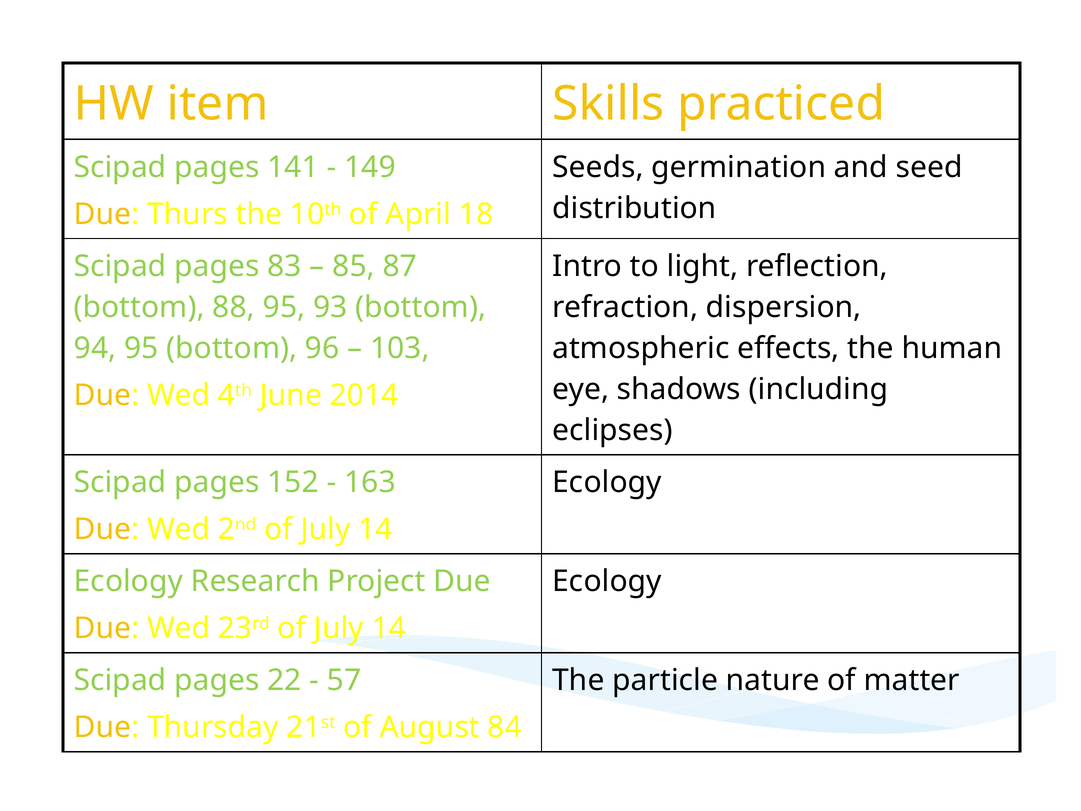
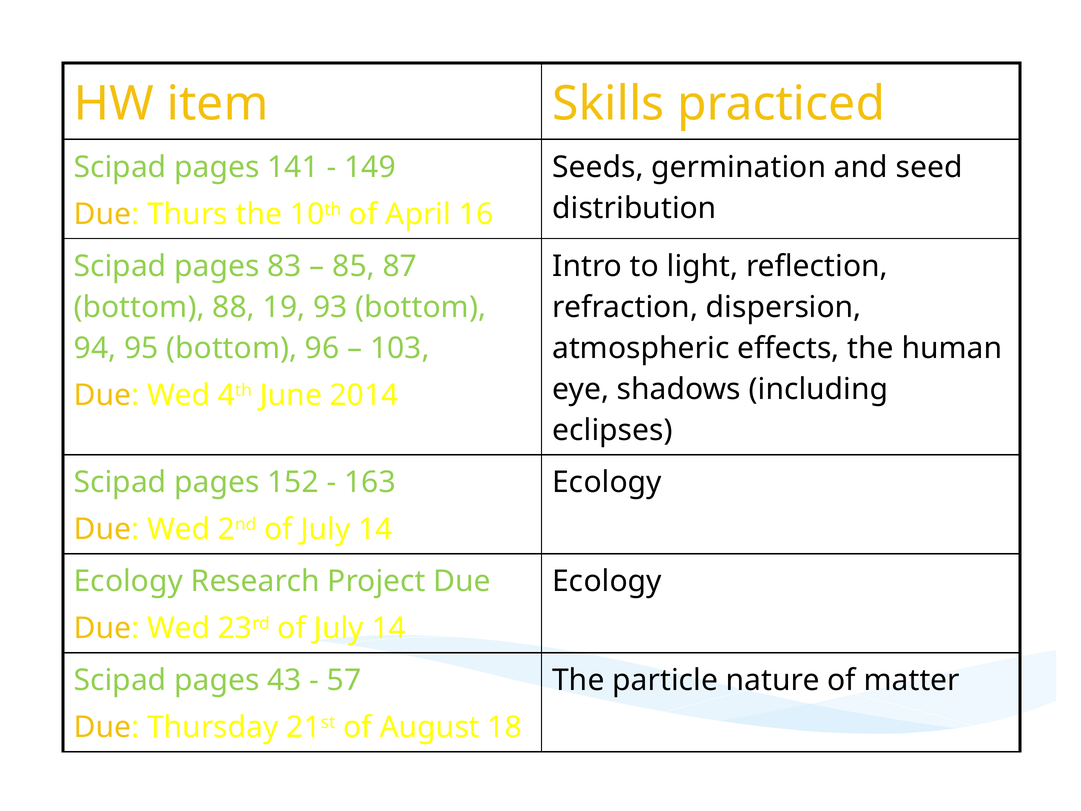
18: 18 -> 16
88 95: 95 -> 19
22: 22 -> 43
84: 84 -> 18
